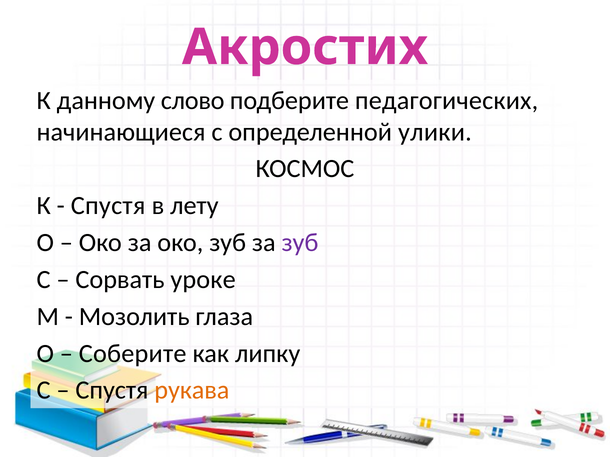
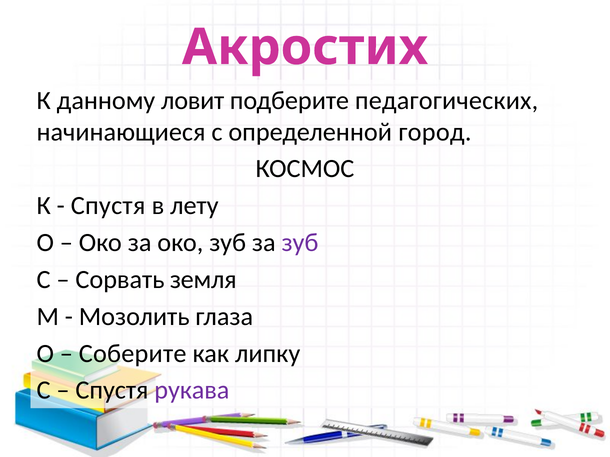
слово: слово -> ловит
улики: улики -> город
уроке: уроке -> земля
рукава colour: orange -> purple
